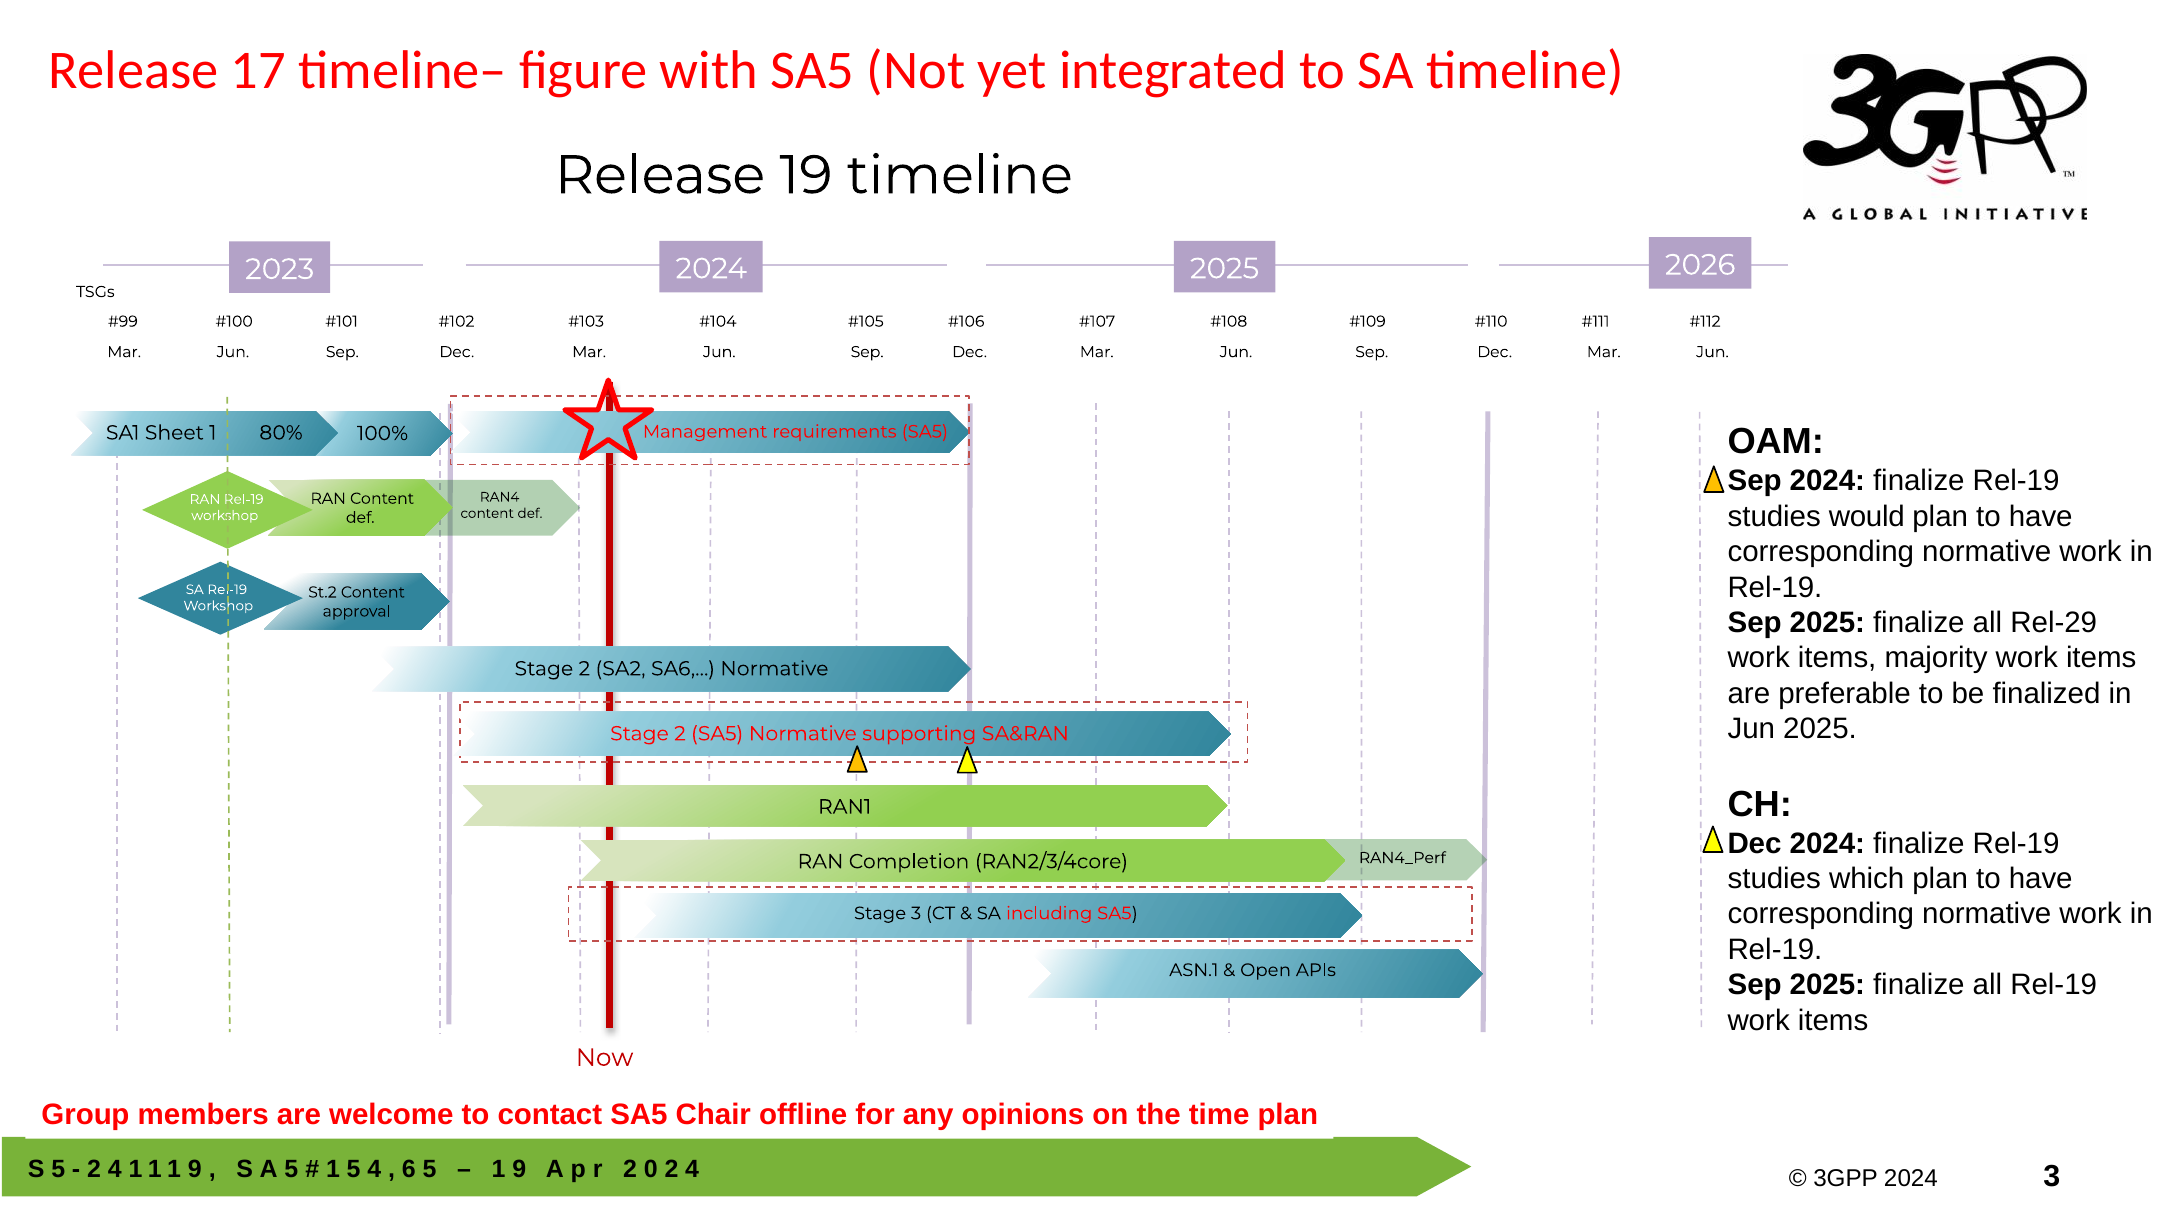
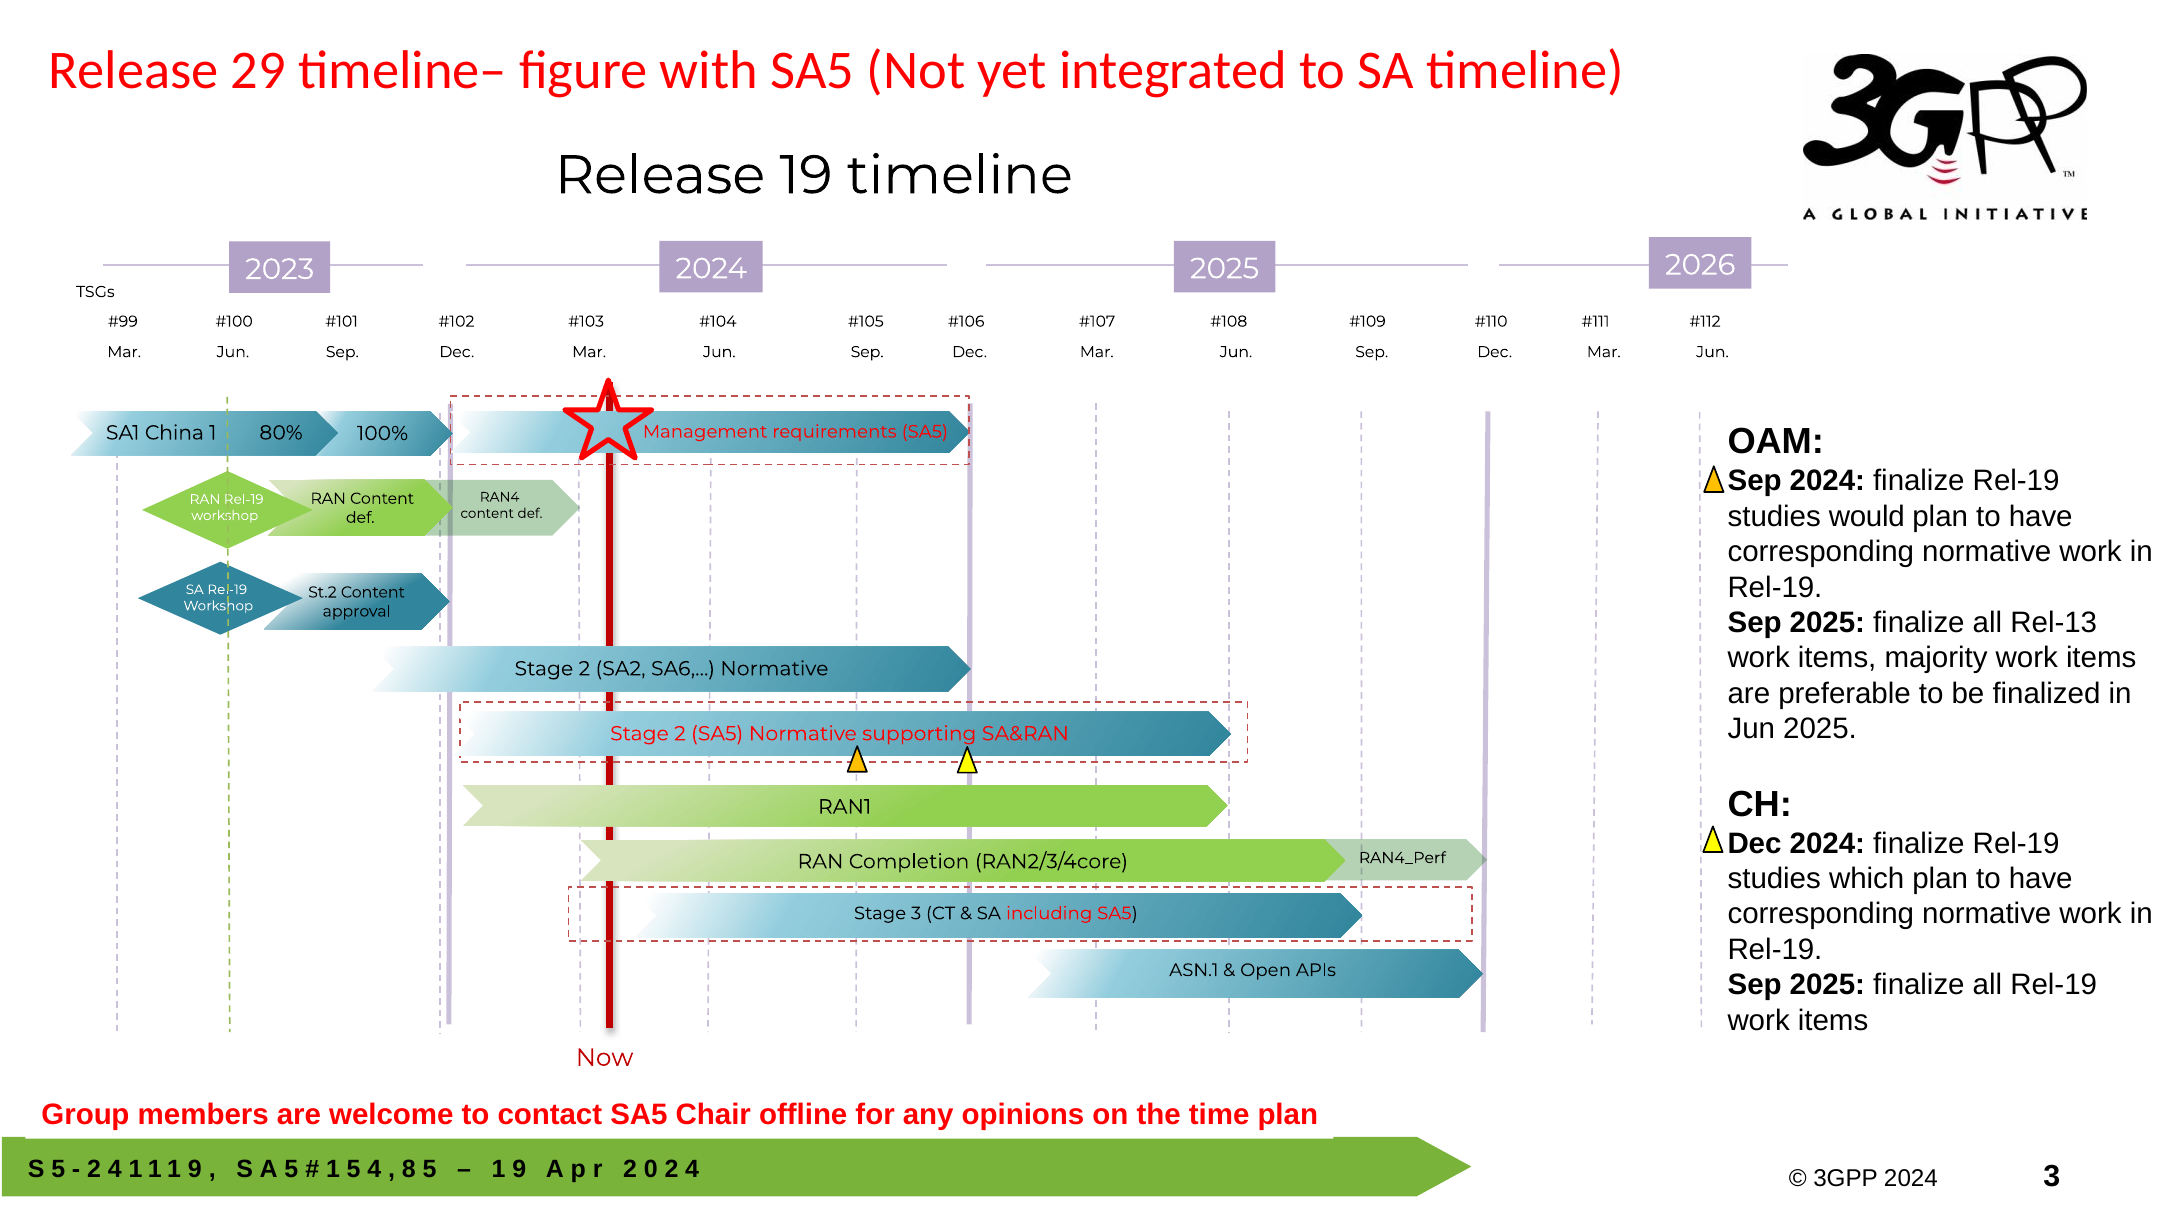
17: 17 -> 29
Sheet: Sheet -> China
Rel-29: Rel-29 -> Rel-13
6: 6 -> 8
